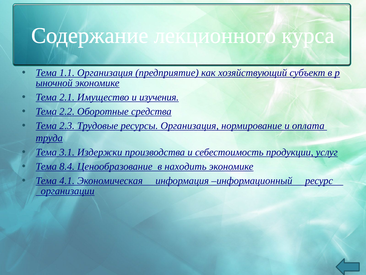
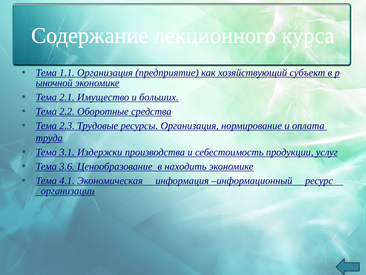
изучения: изучения -> больших
8.4: 8.4 -> 3.6
